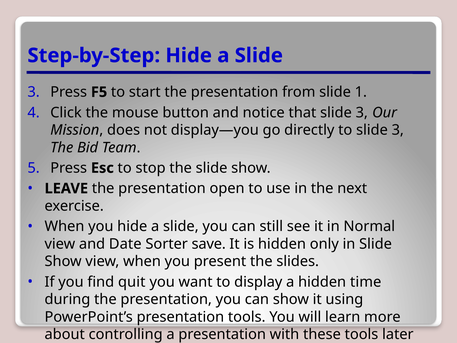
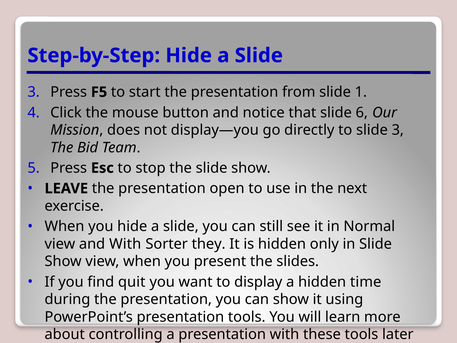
that slide 3: 3 -> 6
and Date: Date -> With
save: save -> they
